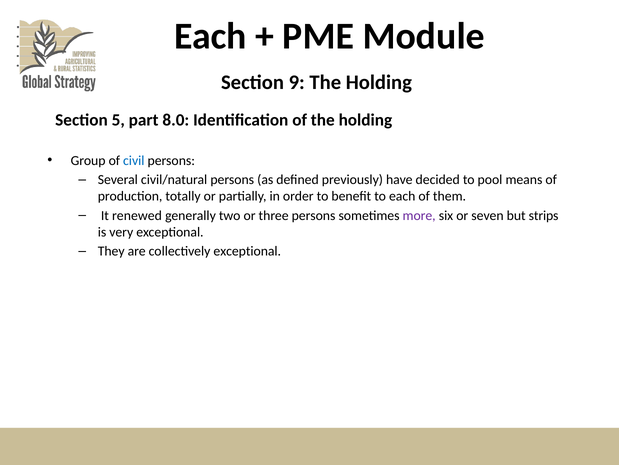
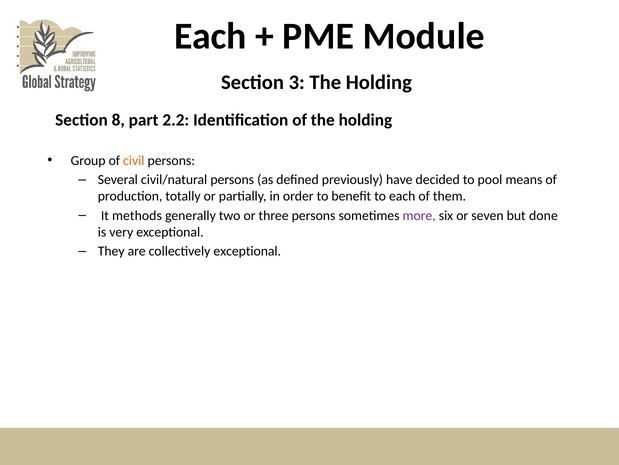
9: 9 -> 3
5: 5 -> 8
8.0: 8.0 -> 2.2
civil colour: blue -> orange
renewed: renewed -> methods
strips: strips -> done
